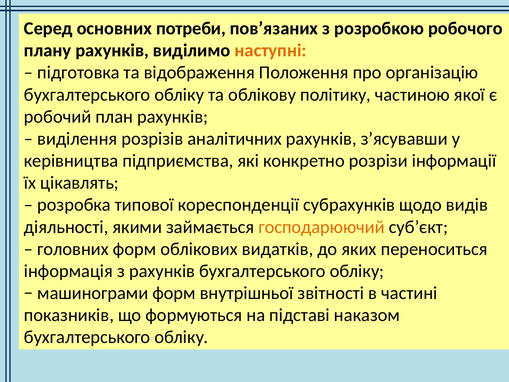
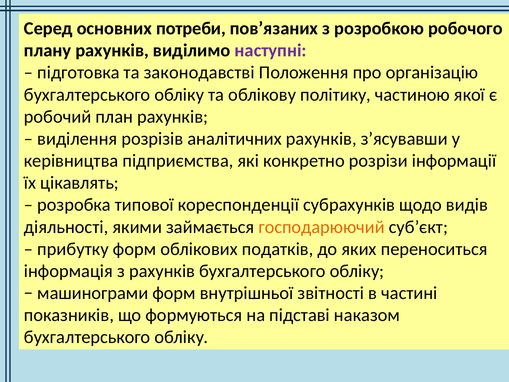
наступні colour: orange -> purple
відображення: відображення -> законодавстві
головних: головних -> прибутку
видатків: видатків -> податків
